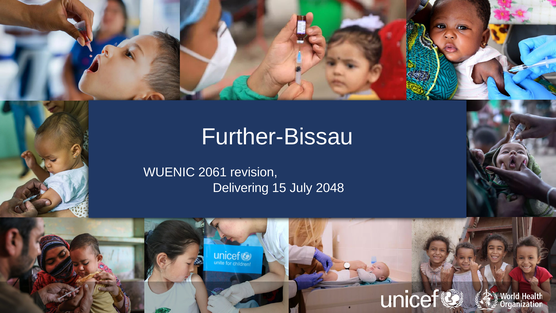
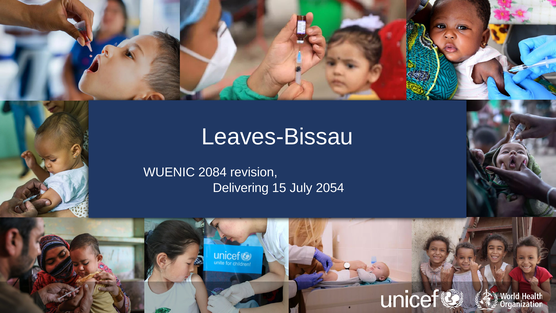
Further-Bissau: Further-Bissau -> Leaves-Bissau
2061: 2061 -> 2084
2048: 2048 -> 2054
